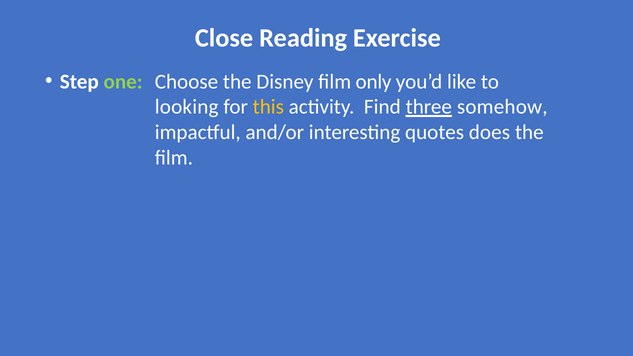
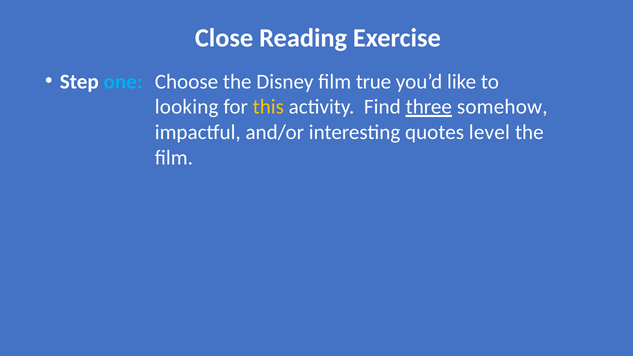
one colour: light green -> light blue
only: only -> true
does: does -> level
